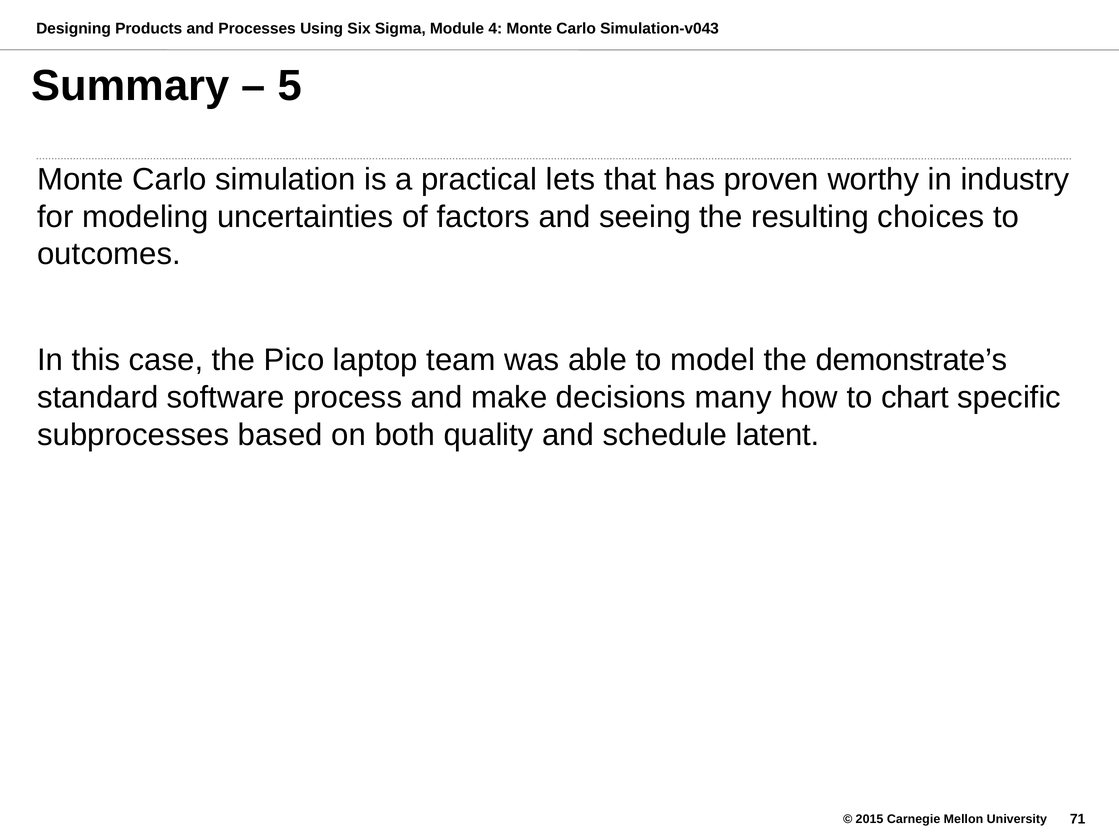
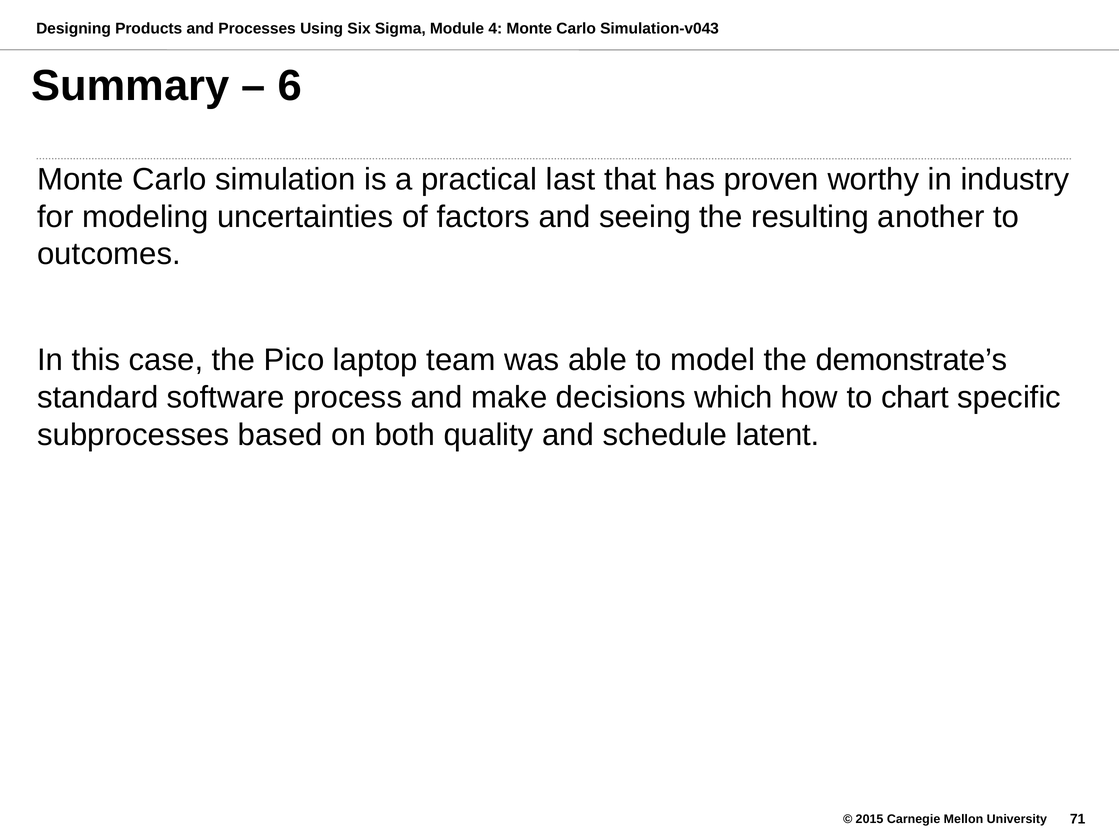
5: 5 -> 6
lets: lets -> last
choices: choices -> another
many: many -> which
